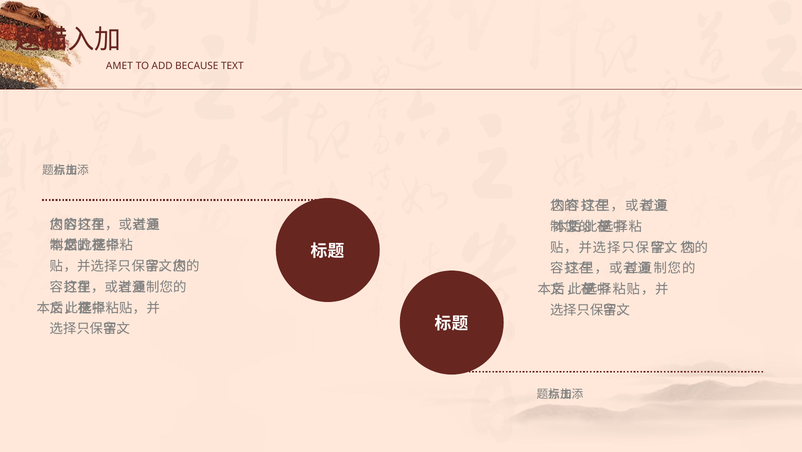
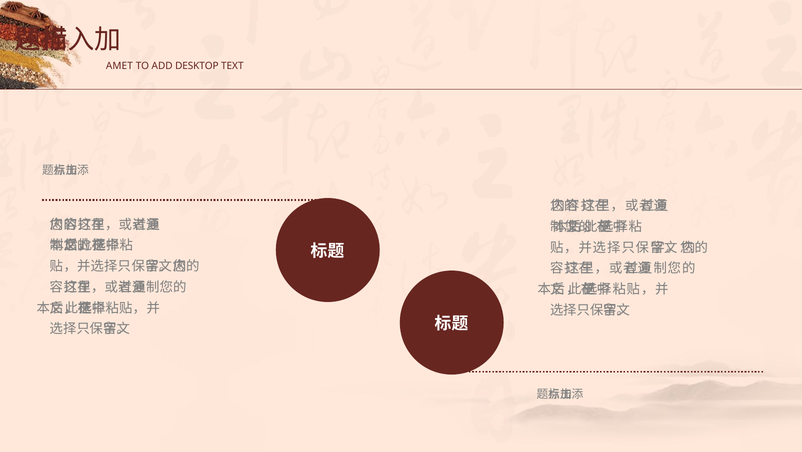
BECAUSE: BECAUSE -> DESKTOP
